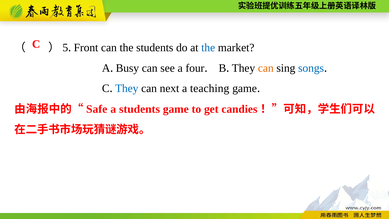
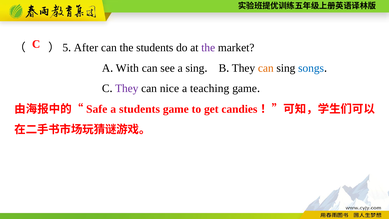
Front: Front -> After
the at (208, 48) colour: blue -> purple
Busy: Busy -> With
a four: four -> sing
They at (127, 88) colour: blue -> purple
next: next -> nice
